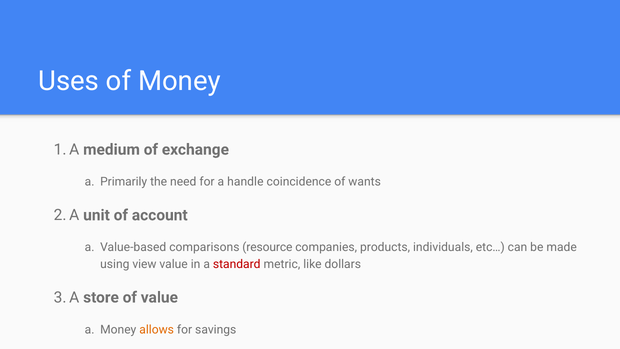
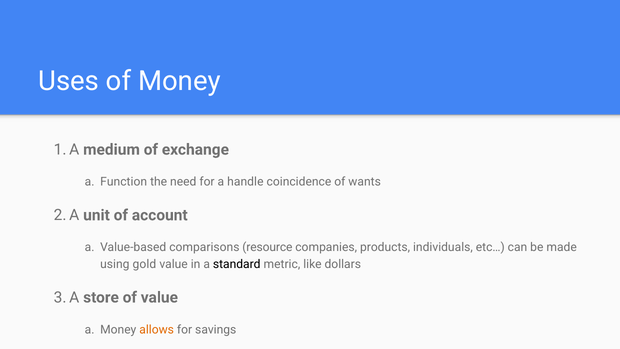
a Primarily: Primarily -> Function
view: view -> gold
standard colour: red -> black
